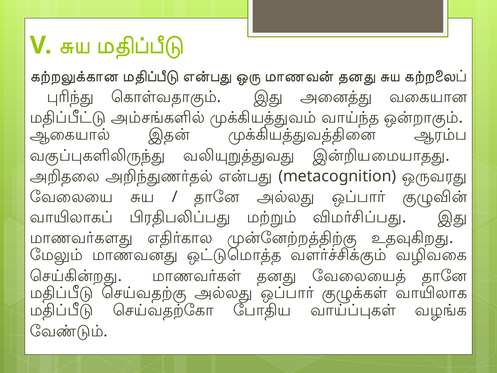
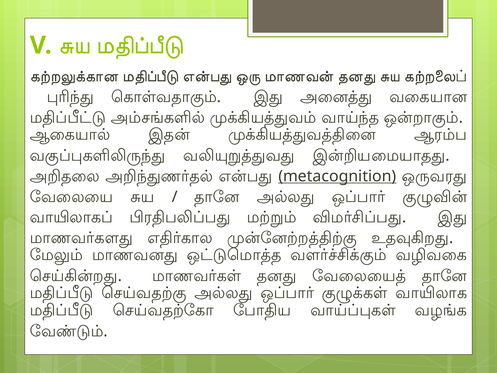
metacognition underline: none -> present
